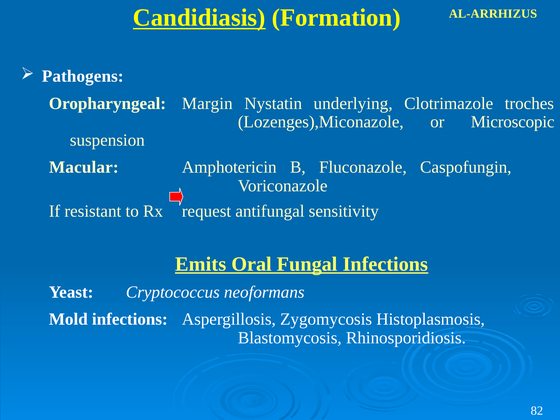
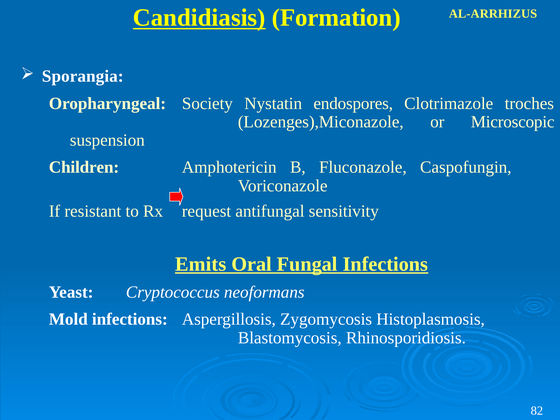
Pathogens: Pathogens -> Sporangia
Margin: Margin -> Society
underlying: underlying -> endospores
Macular: Macular -> Children
